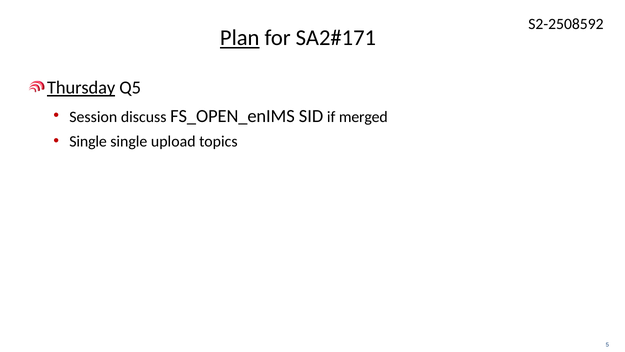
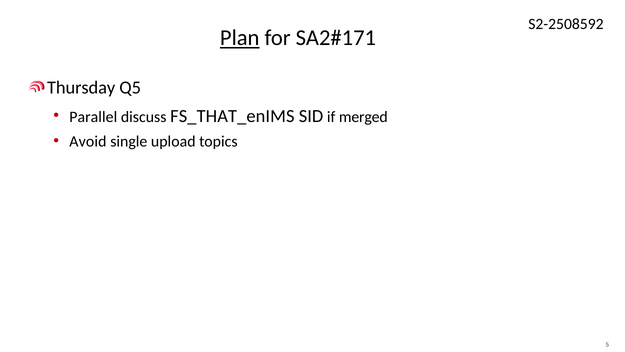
Thursday underline: present -> none
Session: Session -> Parallel
FS_OPEN_enIMS: FS_OPEN_enIMS -> FS_THAT_enIMS
Single at (88, 141): Single -> Avoid
